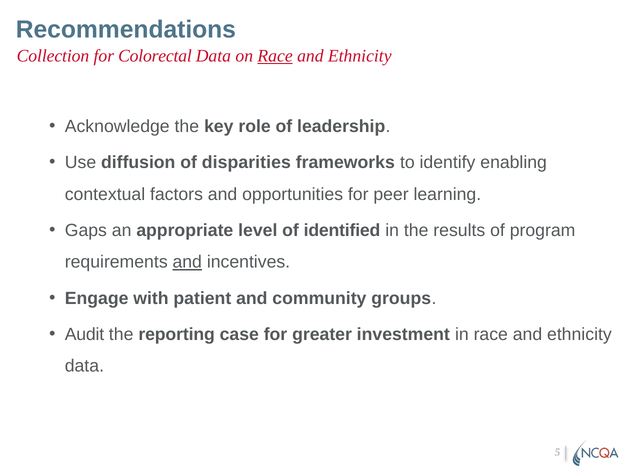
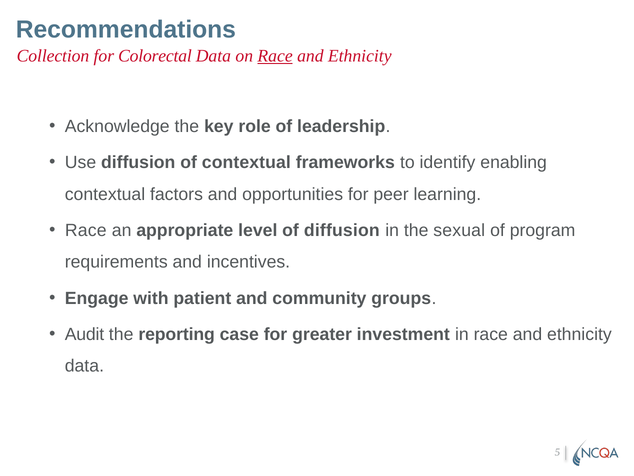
of disparities: disparities -> contextual
Gaps at (86, 230): Gaps -> Race
of identified: identified -> diffusion
results: results -> sexual
and at (187, 262) underline: present -> none
